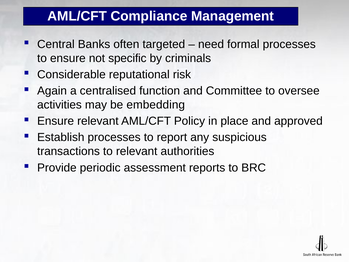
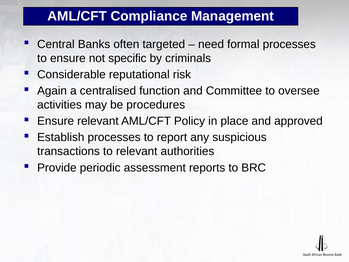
embedding: embedding -> procedures
